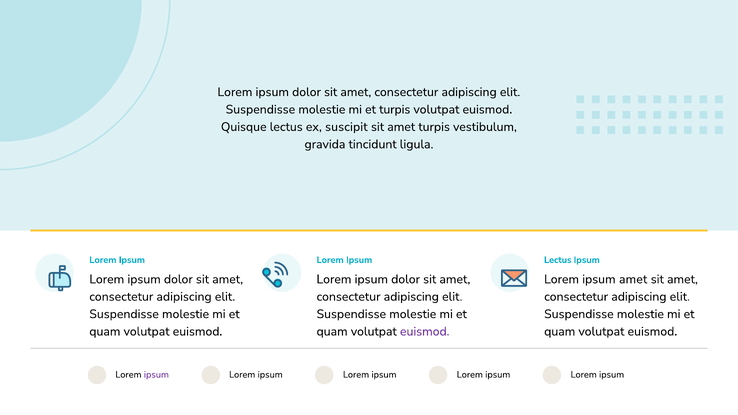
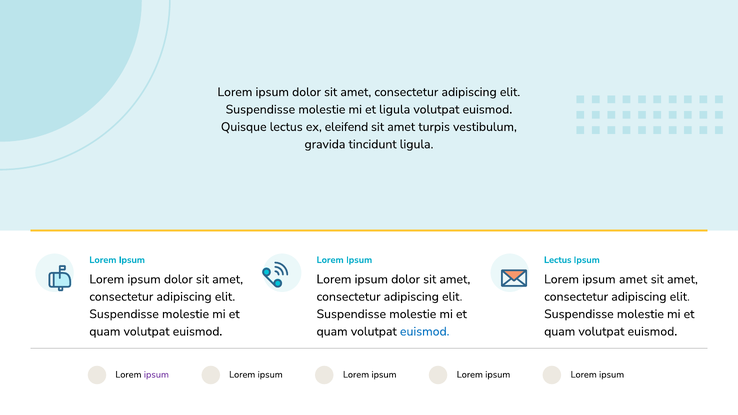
et turpis: turpis -> ligula
suscipit: suscipit -> eleifend
euismod at (425, 332) colour: purple -> blue
